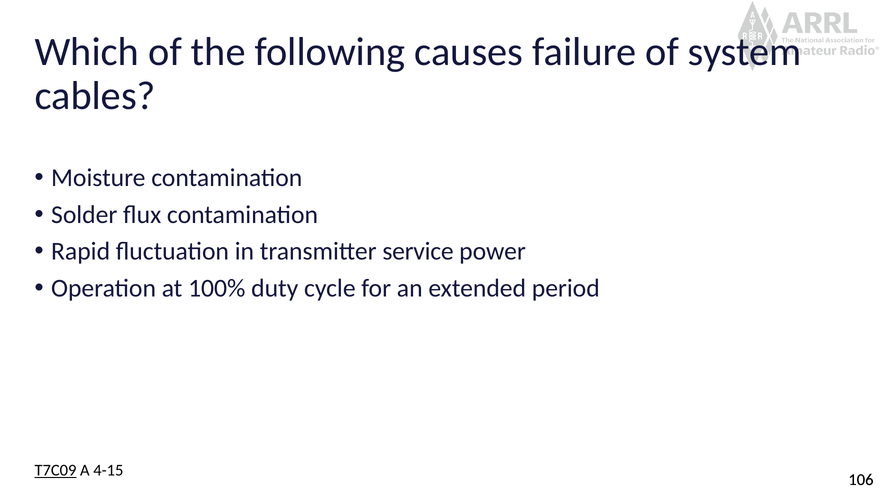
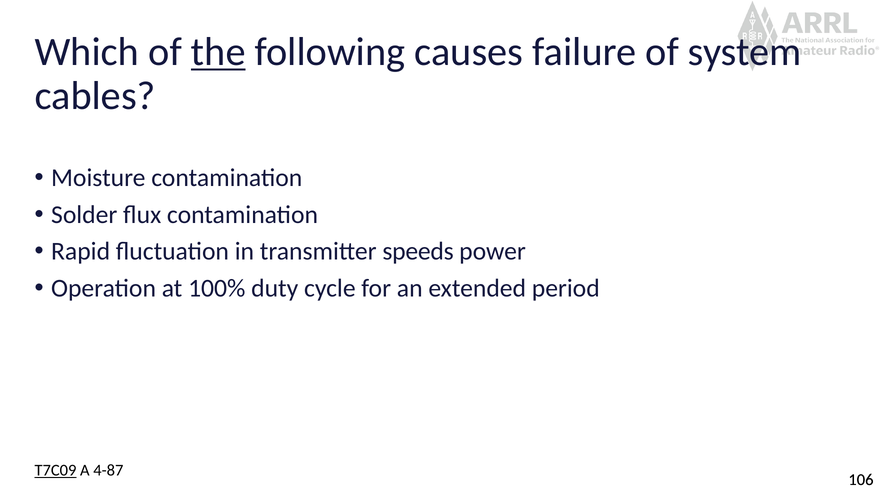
the underline: none -> present
service: service -> speeds
4-15: 4-15 -> 4-87
